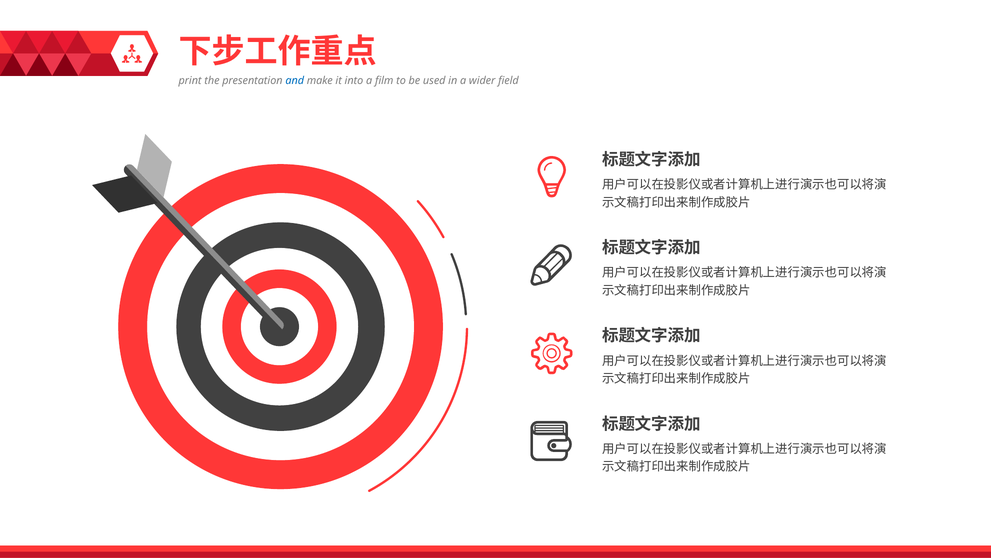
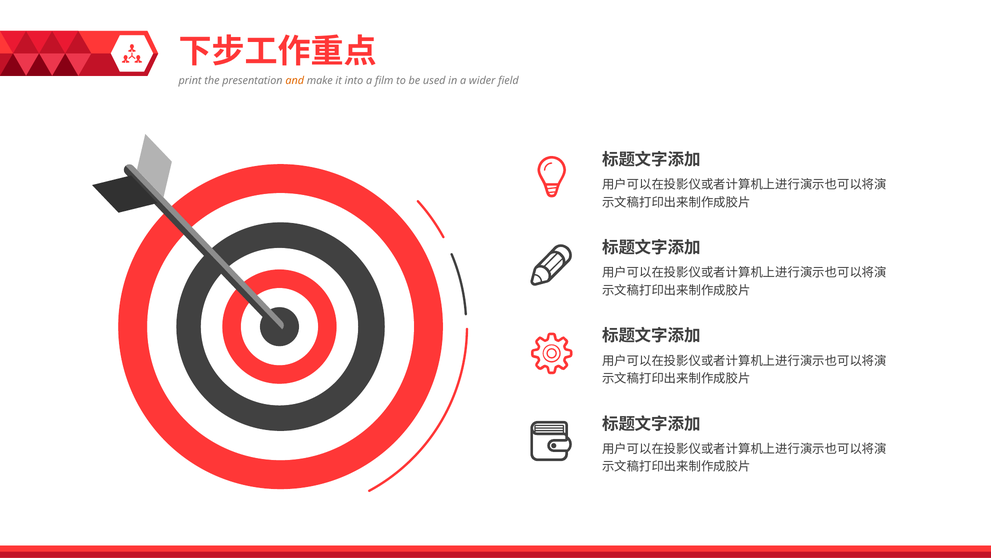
and colour: blue -> orange
